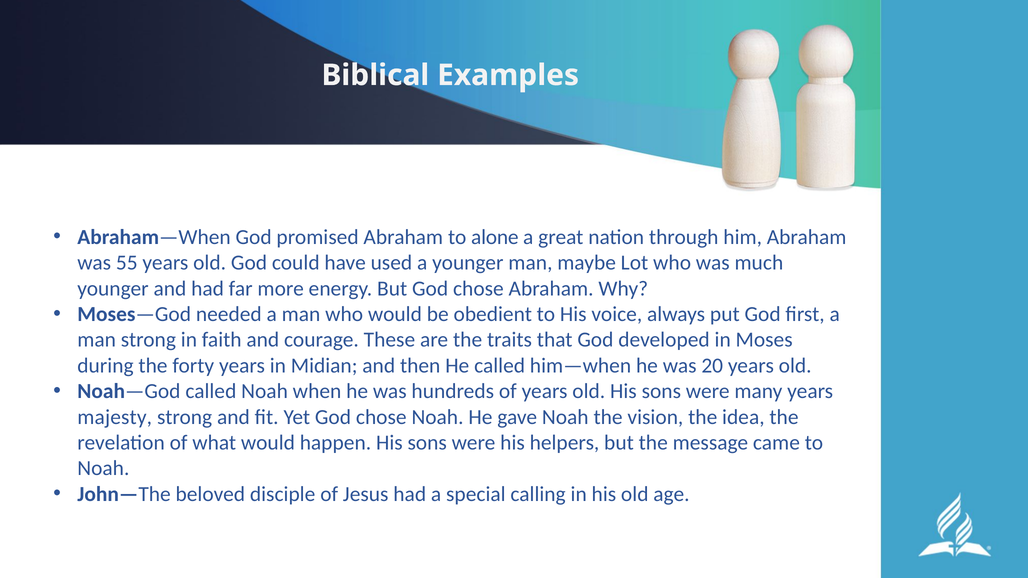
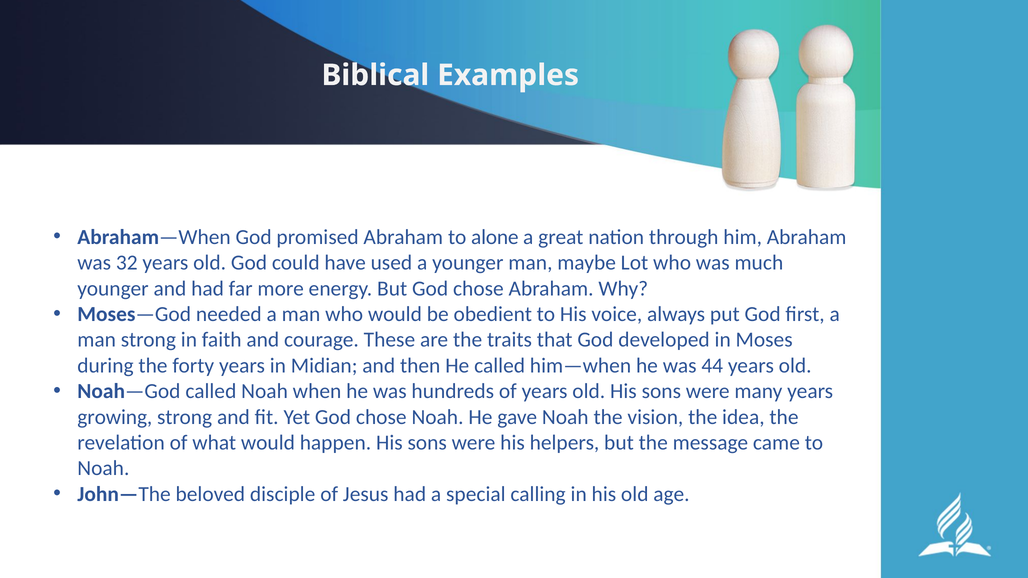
55: 55 -> 32
20: 20 -> 44
majesty: majesty -> growing
